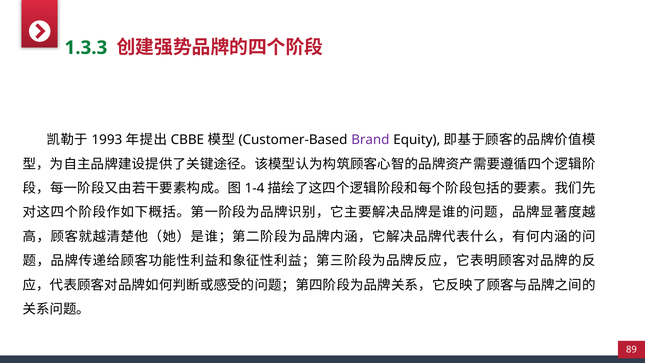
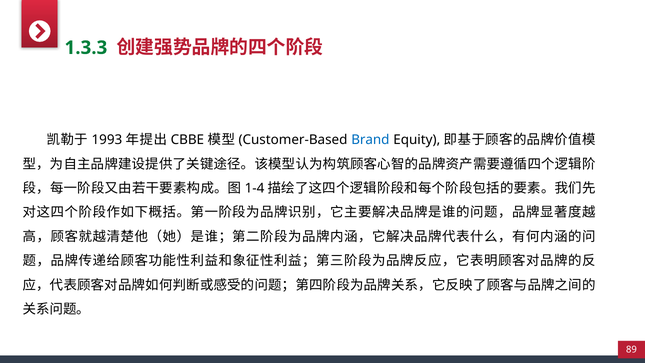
Brand colour: purple -> blue
